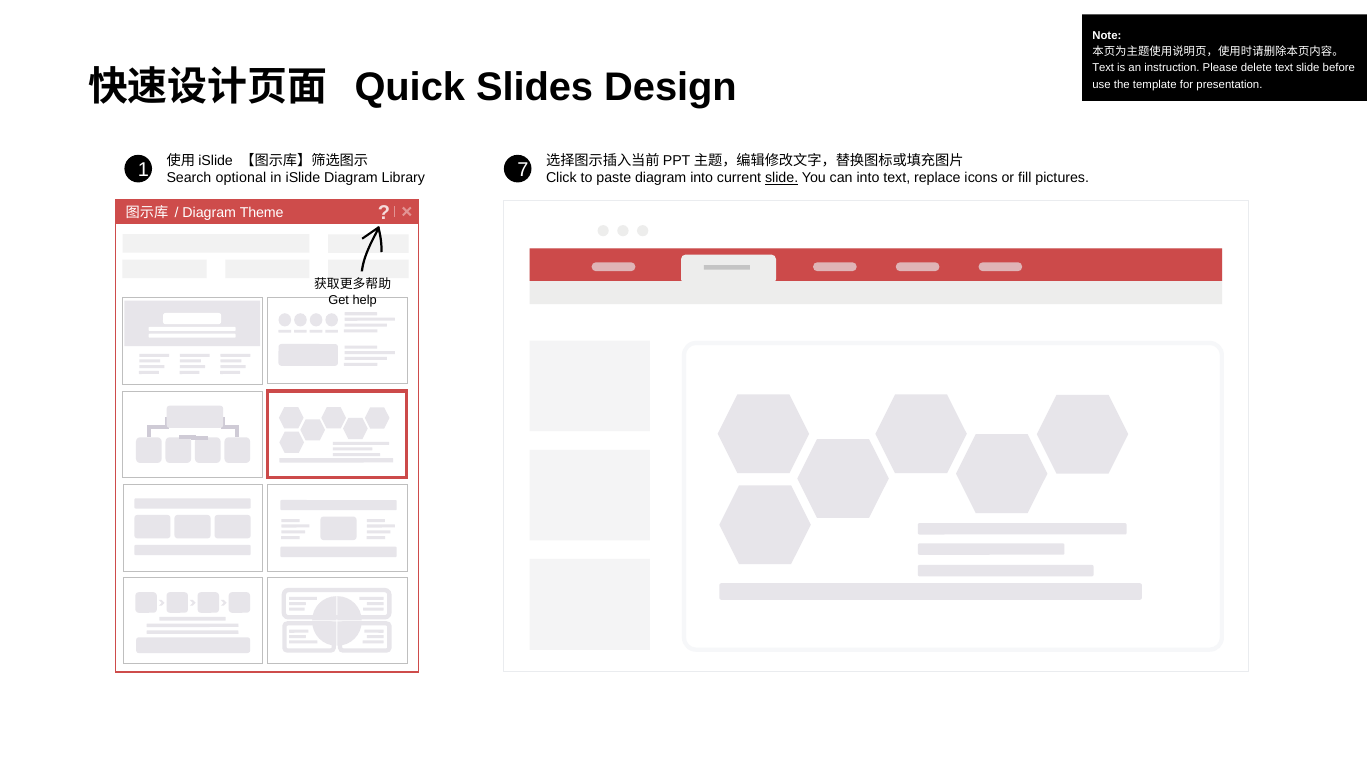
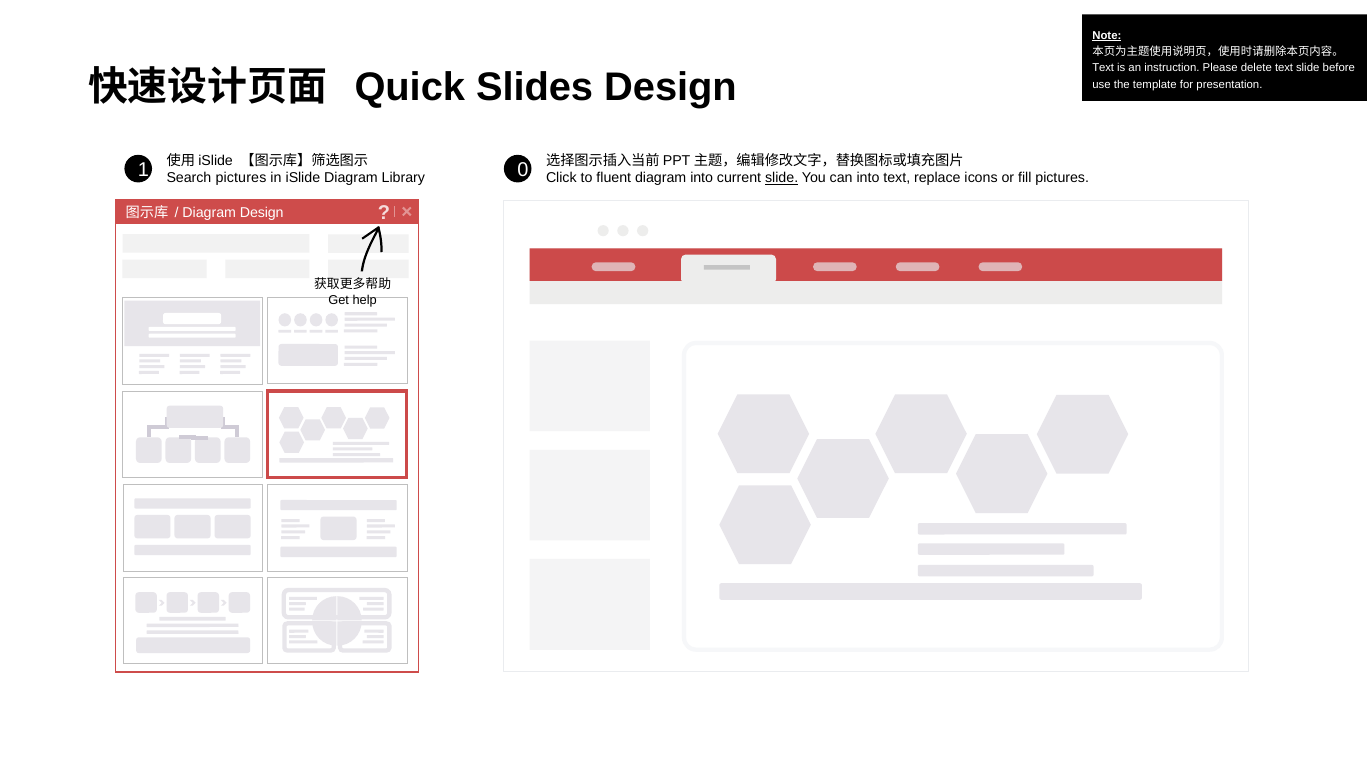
Note underline: none -> present
7: 7 -> 0
Search optional: optional -> pictures
paste: paste -> fluent
Diagram Theme: Theme -> Design
